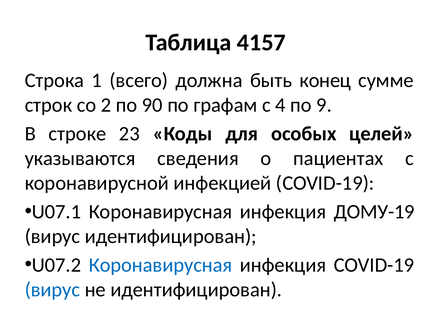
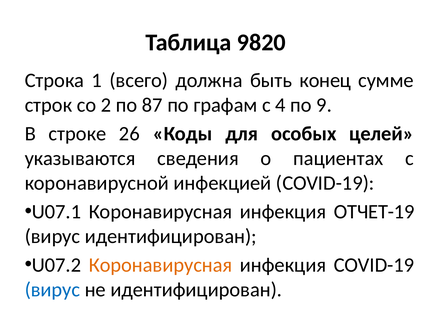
4157: 4157 -> 9820
90: 90 -> 87
23: 23 -> 26
ДОМУ-19: ДОМУ-19 -> ОТЧЕТ-19
Коронавирусная at (161, 265) colour: blue -> orange
